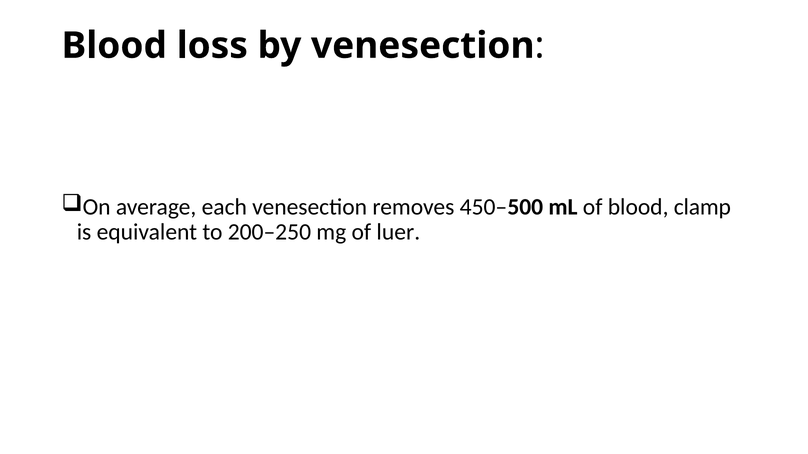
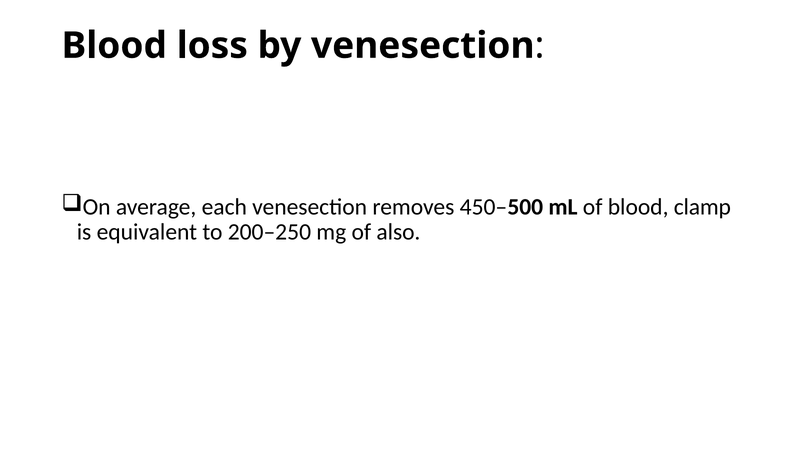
luer: luer -> also
